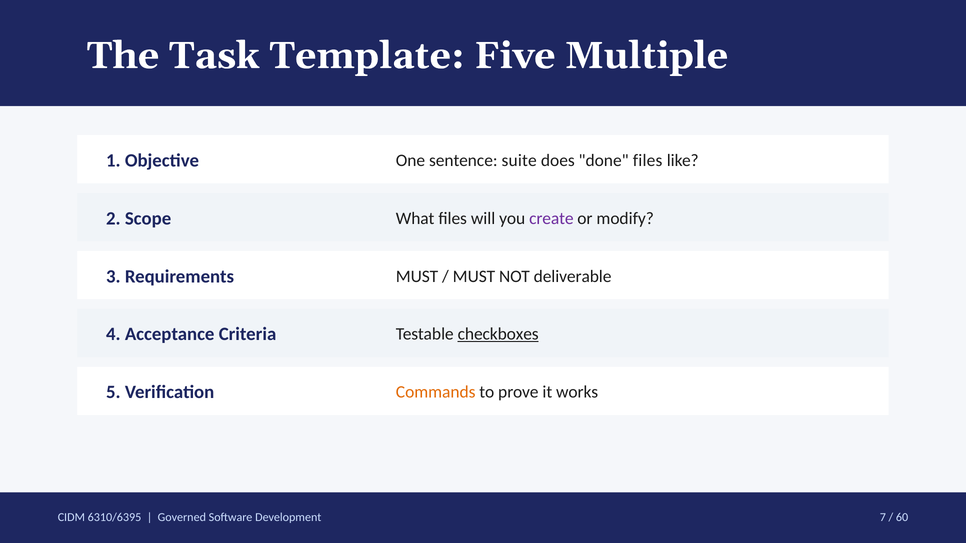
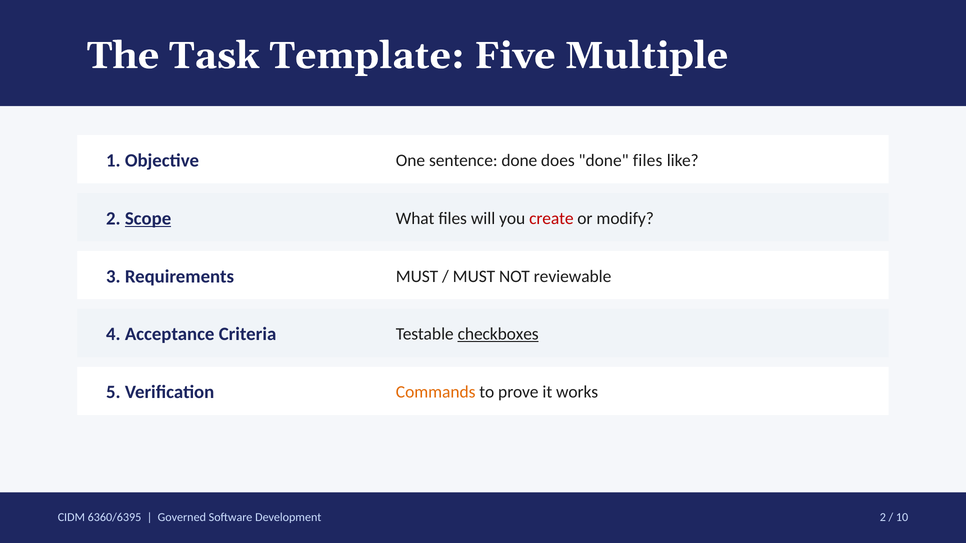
sentence suite: suite -> done
Scope underline: none -> present
create colour: purple -> red
deliverable: deliverable -> reviewable
6310/6395: 6310/6395 -> 6360/6395
Development 7: 7 -> 2
60: 60 -> 10
